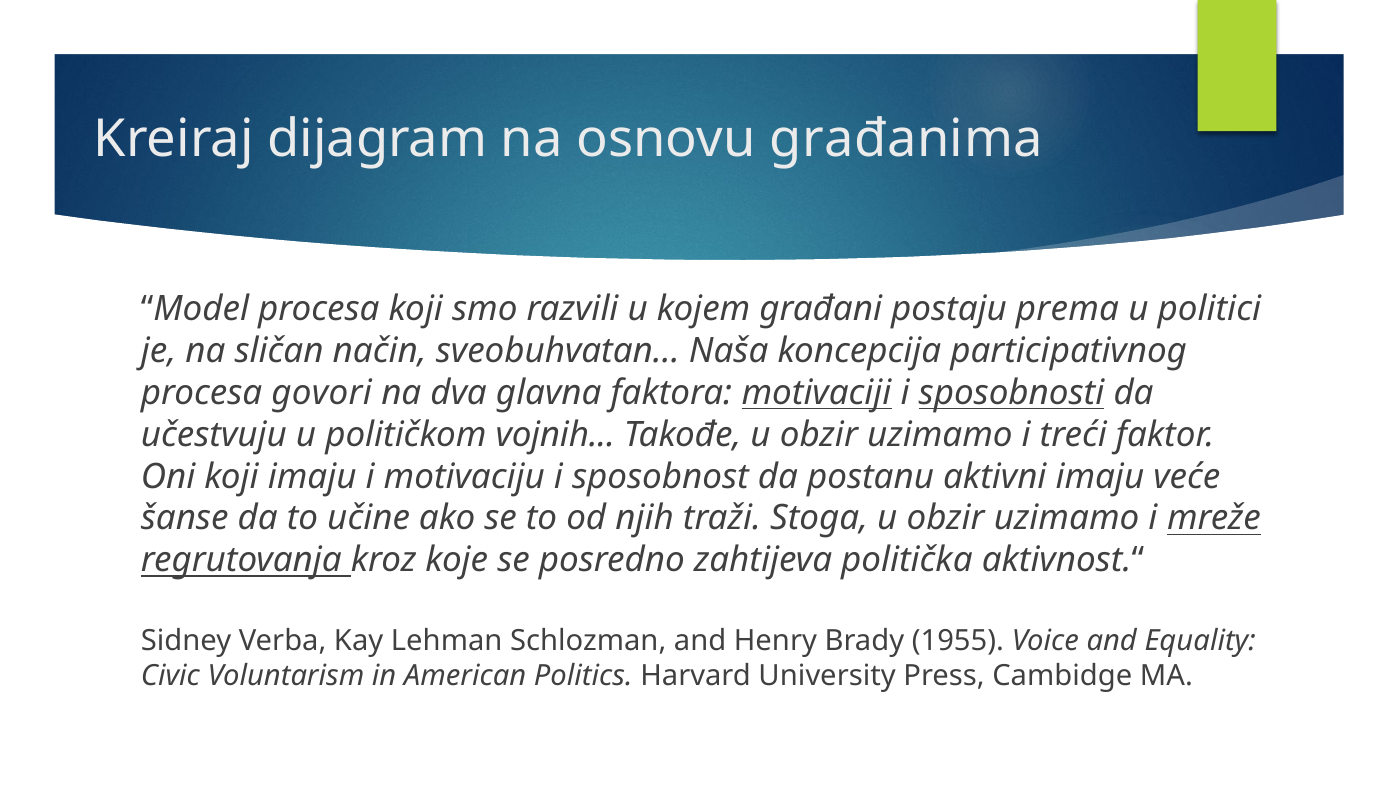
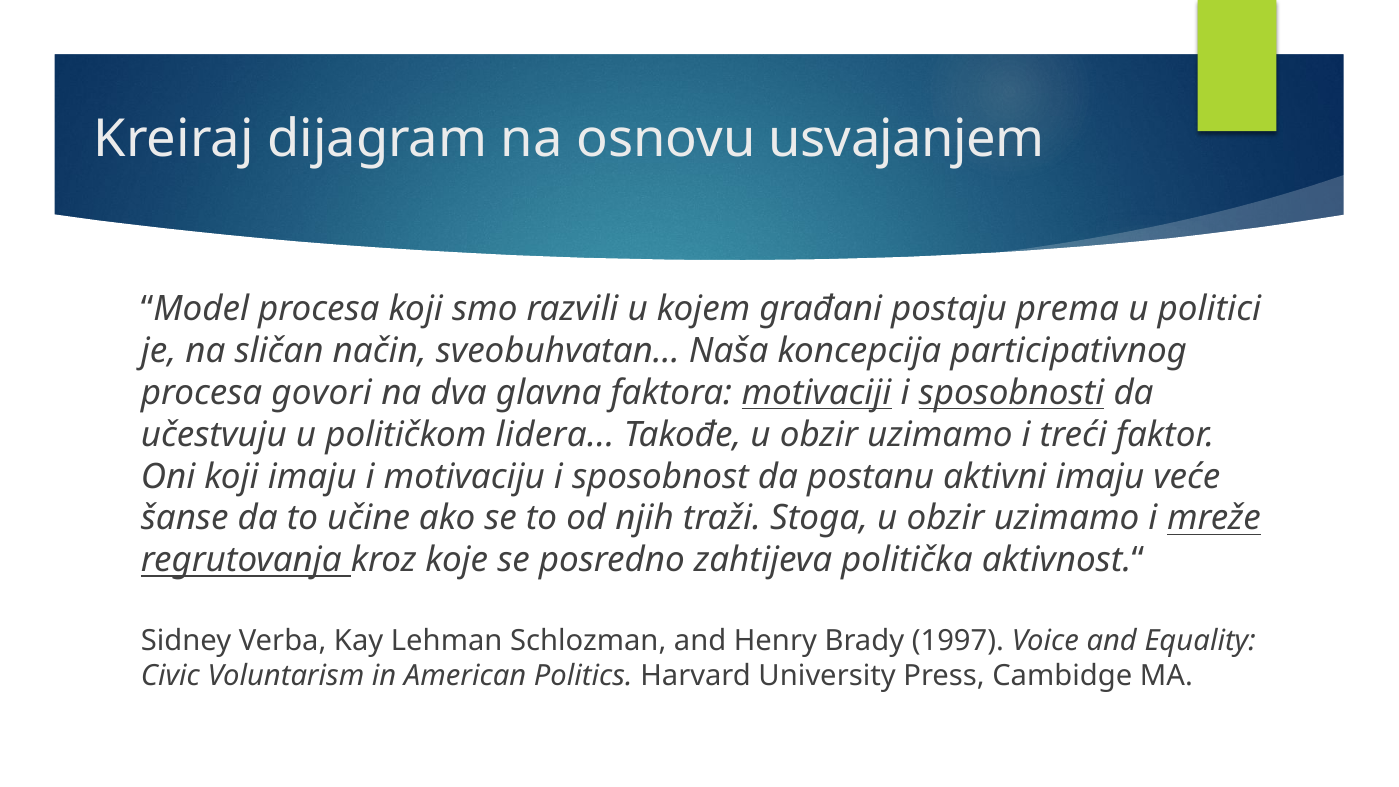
građanima: građanima -> usvajanjem
vojnih: vojnih -> lidera
1955: 1955 -> 1997
